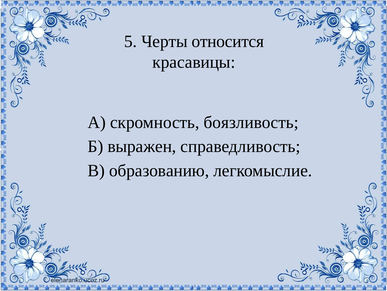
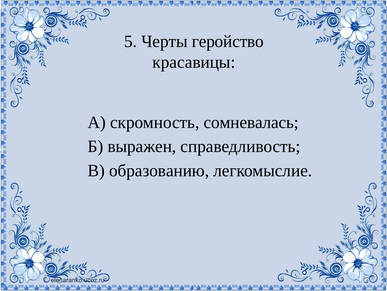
относится: относится -> геройство
боязливость: боязливость -> сомневалась
